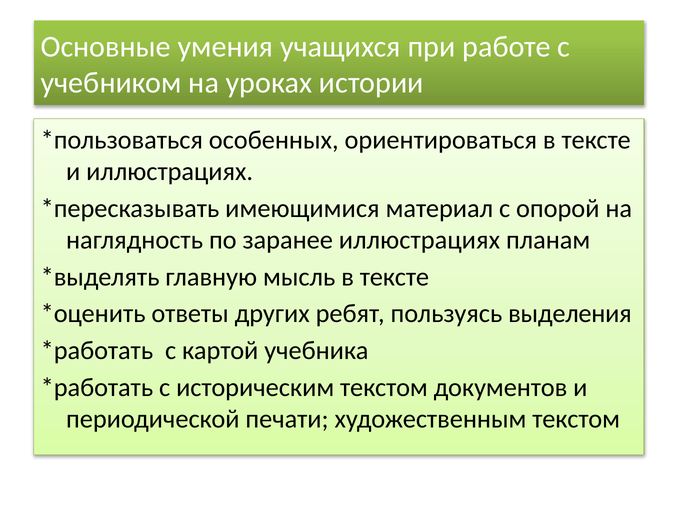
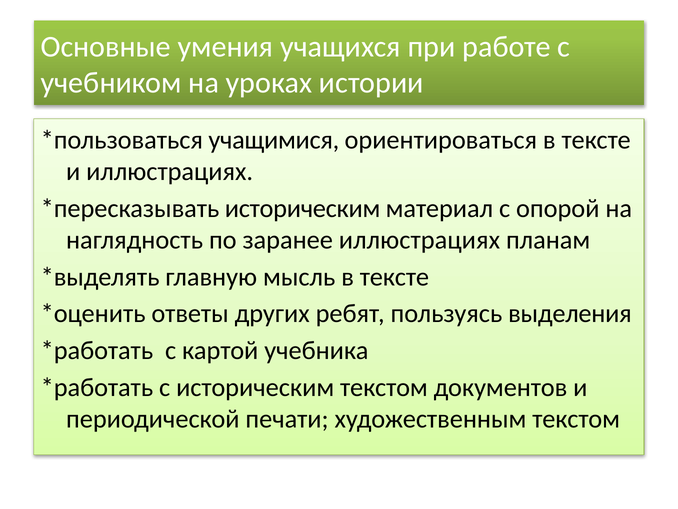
особенных: особенных -> учащимися
имеющимися at (302, 208): имеющимися -> историческим
